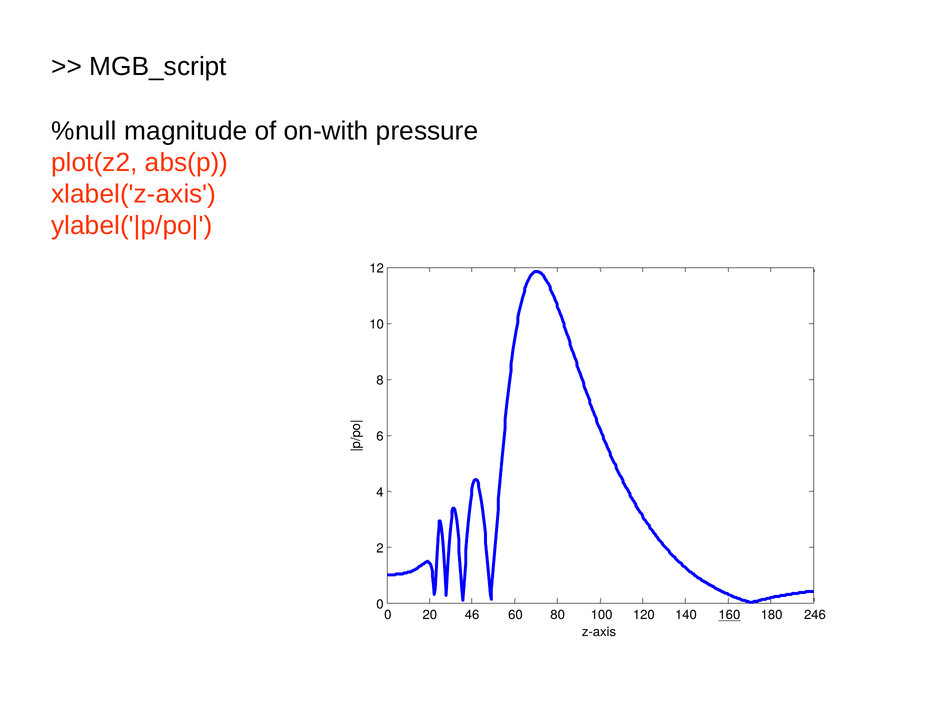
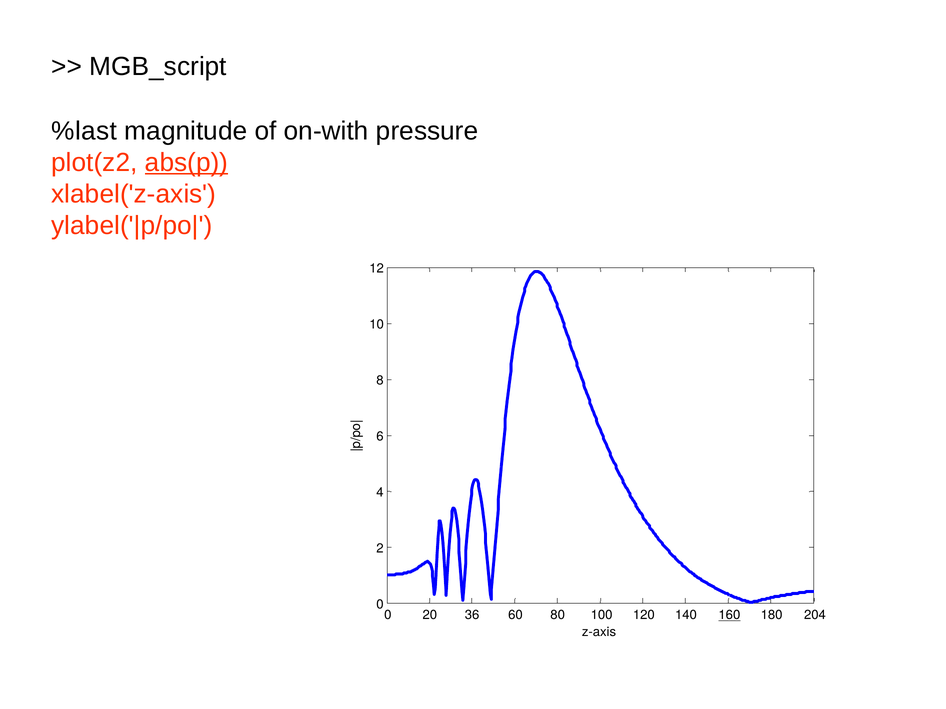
%null: %null -> %last
abs(p underline: none -> present
46: 46 -> 36
246: 246 -> 204
